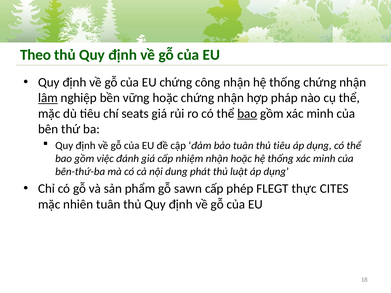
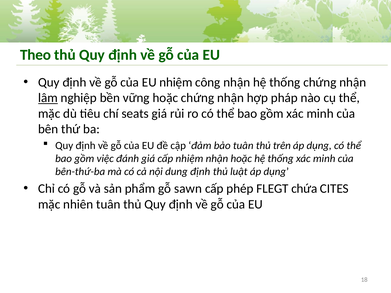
EU chứng: chứng -> nhiệm
bao at (247, 114) underline: present -> none
thủ tiêu: tiêu -> trên
dung phát: phát -> định
thực: thực -> chứa
